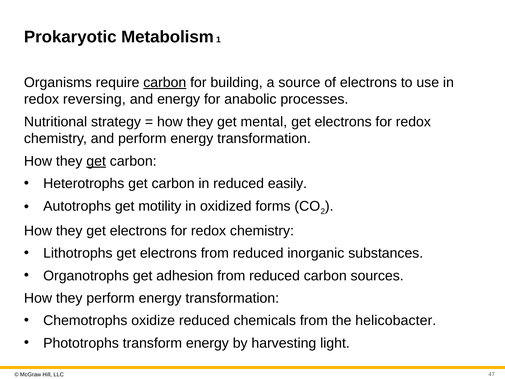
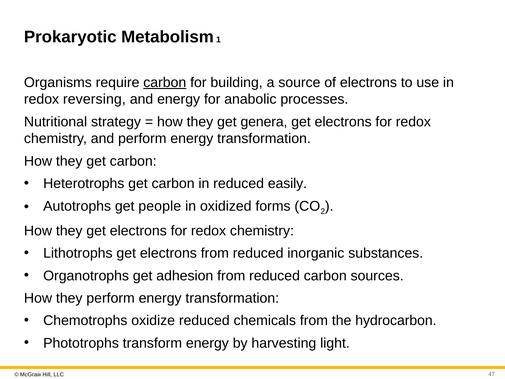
mental: mental -> genera
get at (96, 161) underline: present -> none
motility: motility -> people
helicobacter: helicobacter -> hydrocarbon
